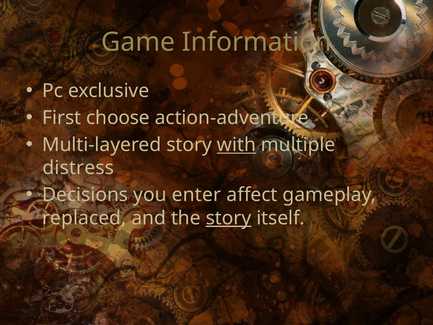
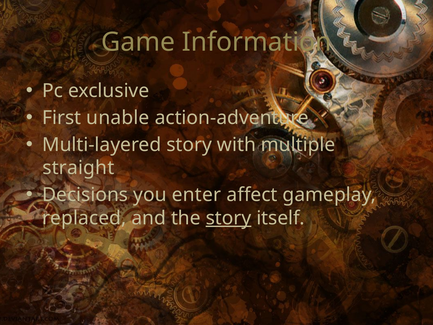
choose: choose -> unable
with underline: present -> none
distress: distress -> straight
